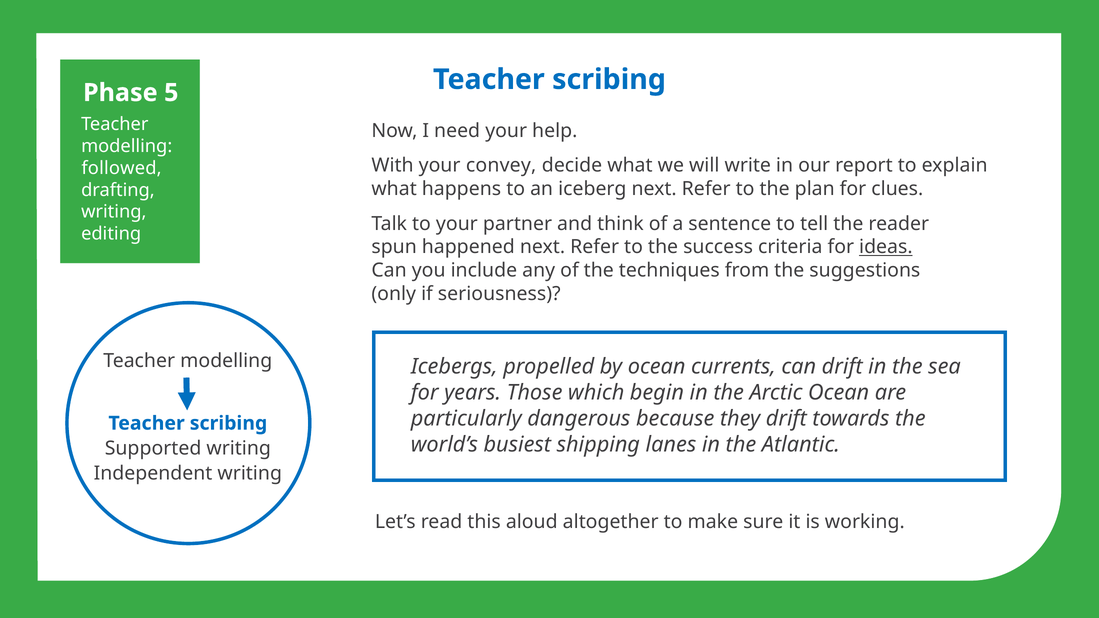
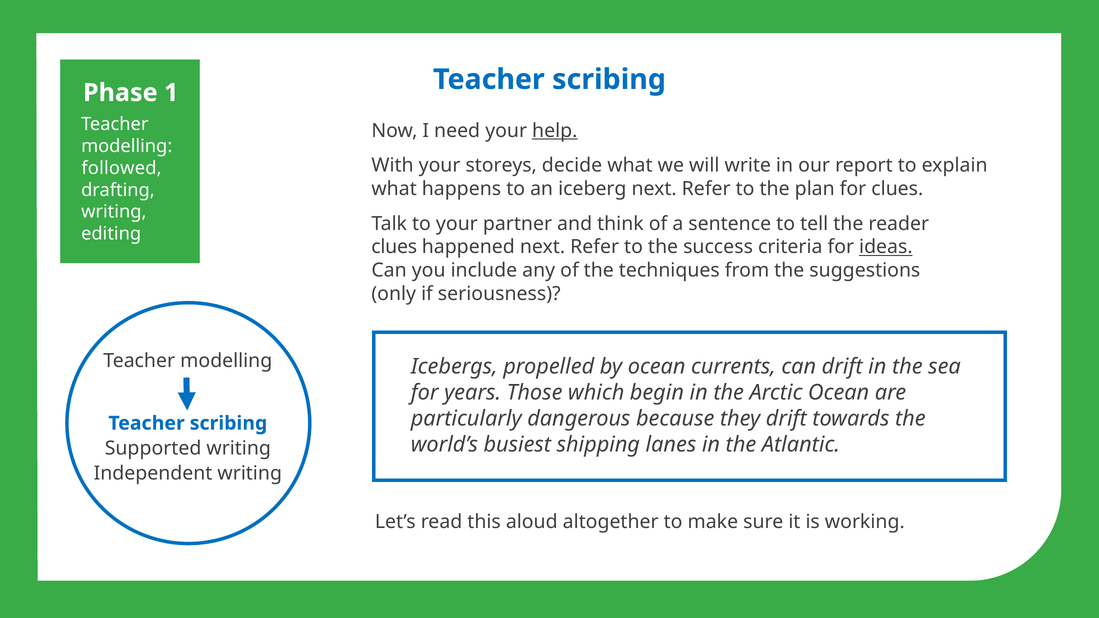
5: 5 -> 1
help underline: none -> present
convey: convey -> storeys
spun at (394, 247): spun -> clues
